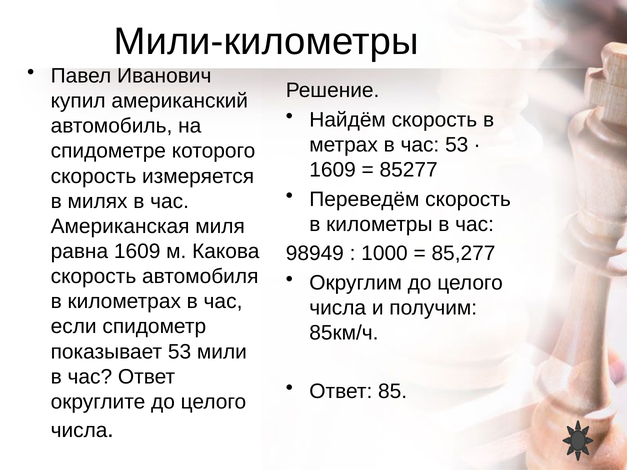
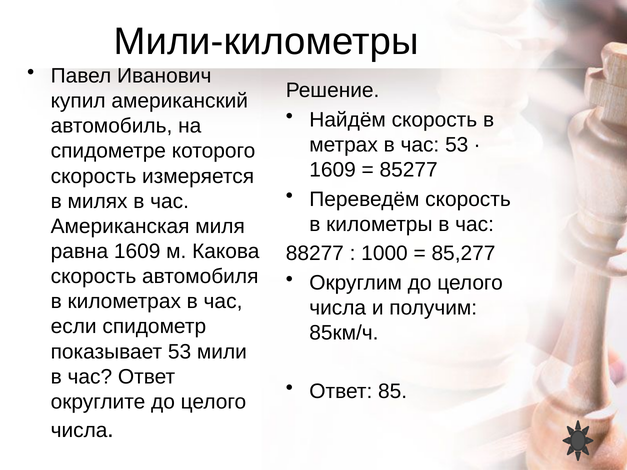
98949: 98949 -> 88277
